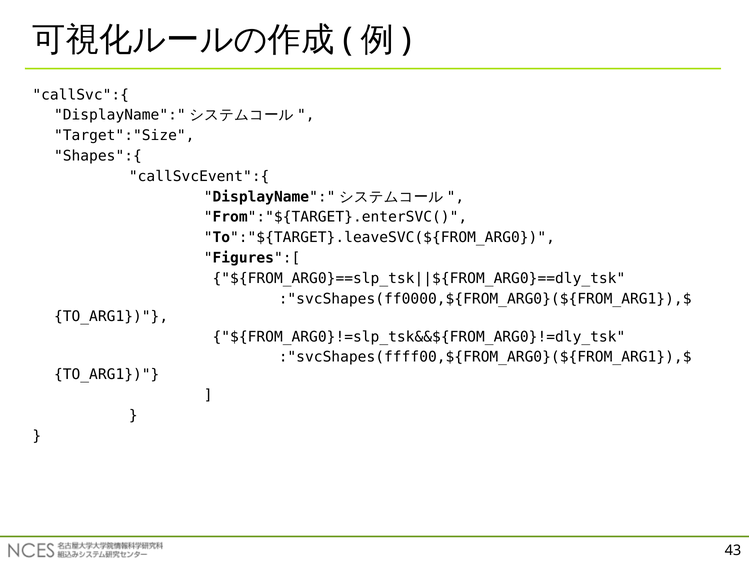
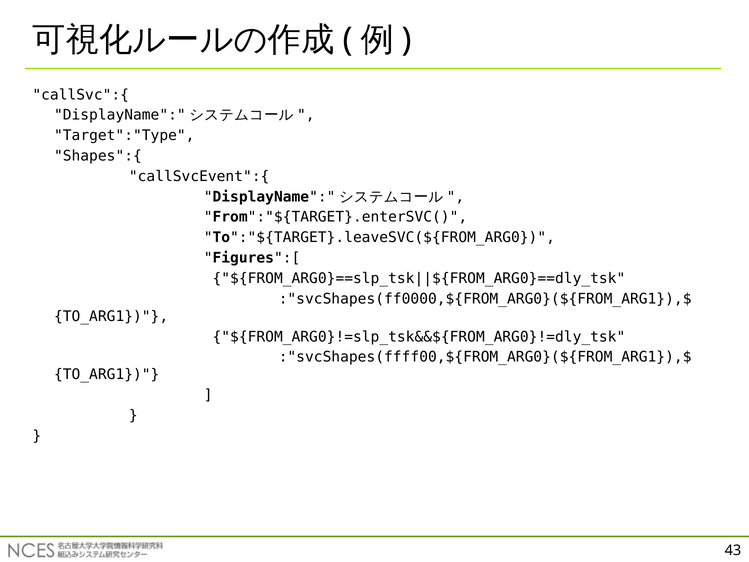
Target":"Size: Target":"Size -> Target":"Type
